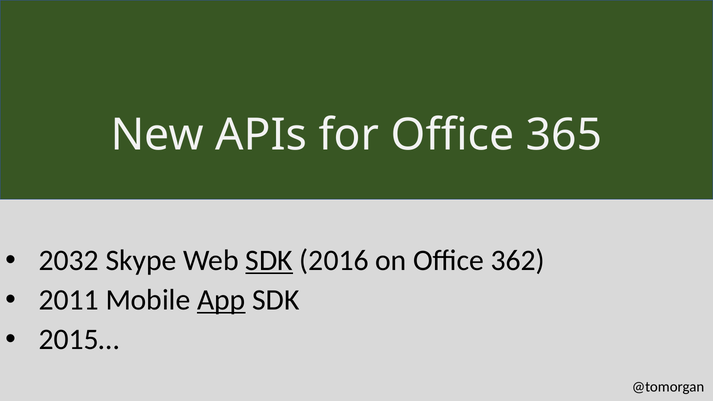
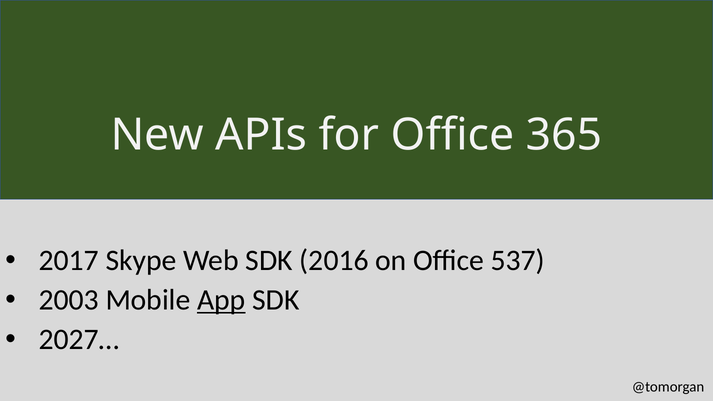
2032: 2032 -> 2017
SDK at (269, 261) underline: present -> none
362: 362 -> 537
2011: 2011 -> 2003
2015…: 2015… -> 2027…
